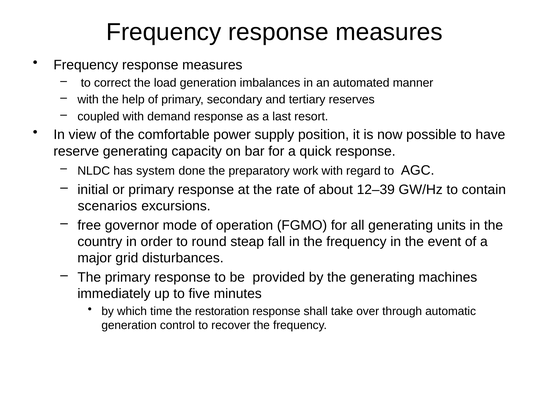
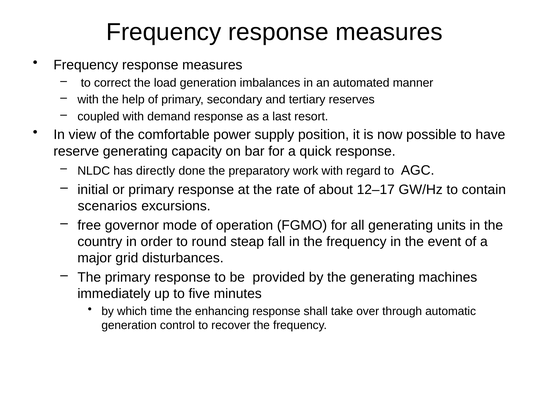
system: system -> directly
12–39: 12–39 -> 12–17
restoration: restoration -> enhancing
